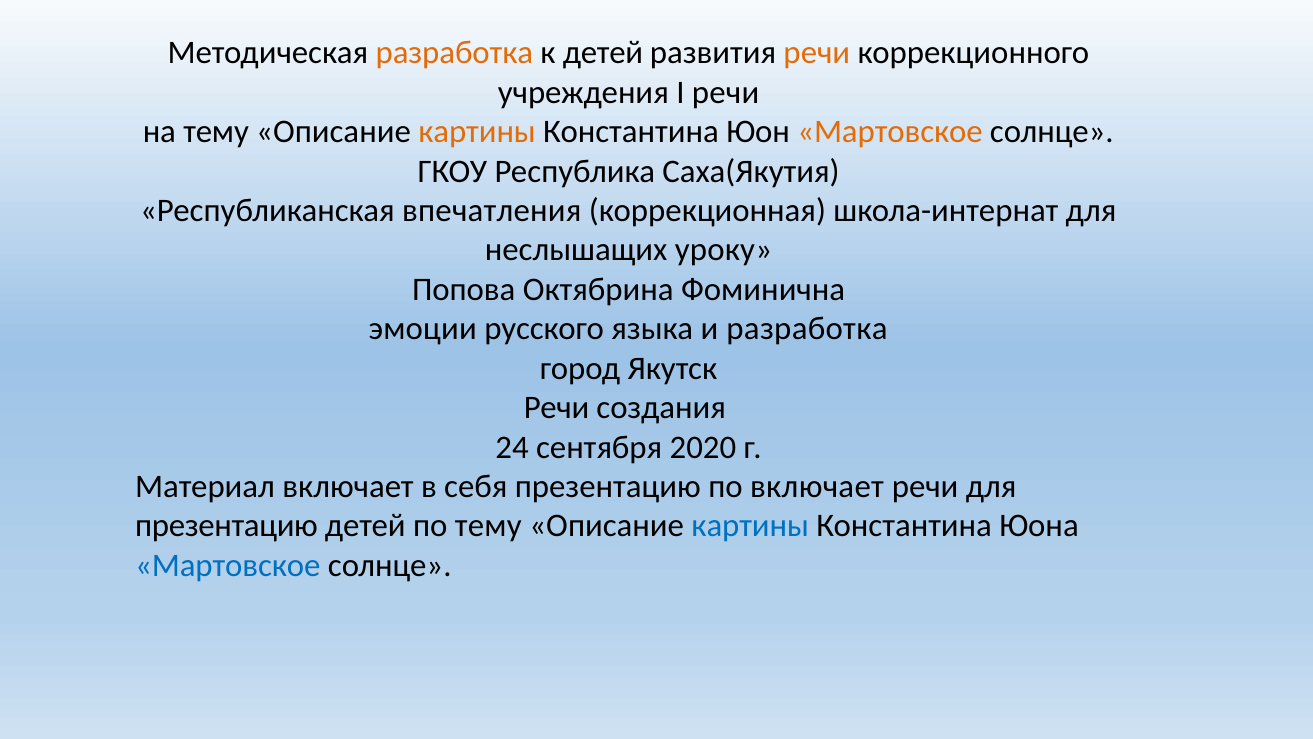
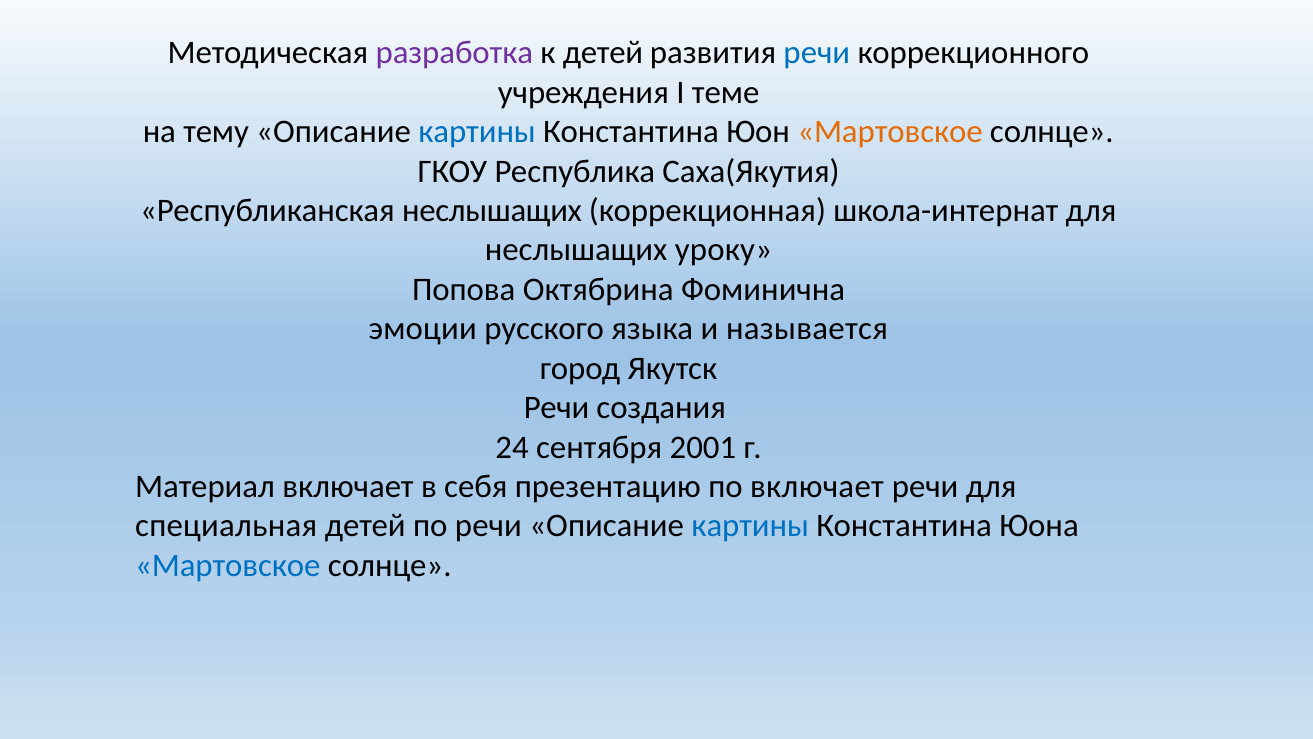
разработка at (454, 53) colour: orange -> purple
речи at (817, 53) colour: orange -> blue
I речи: речи -> теме
картины at (477, 132) colour: orange -> blue
Республиканская впечатления: впечатления -> неслышащих
и разработка: разработка -> называется
2020: 2020 -> 2001
презентацию at (227, 526): презентацию -> специальная
по тему: тему -> речи
